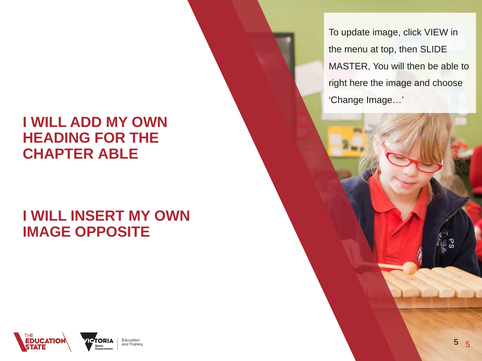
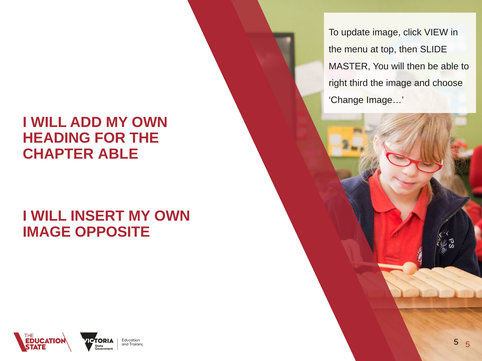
here: here -> third
